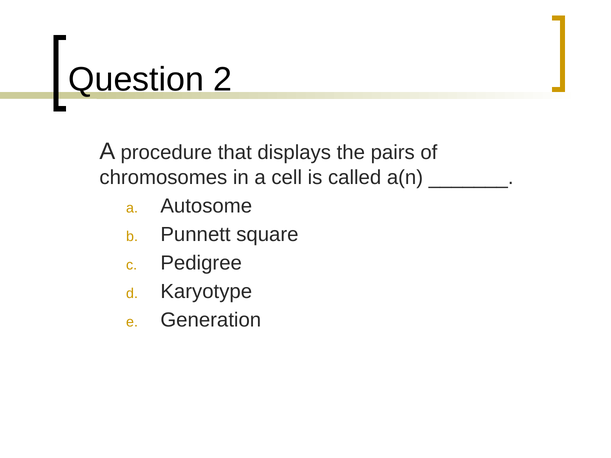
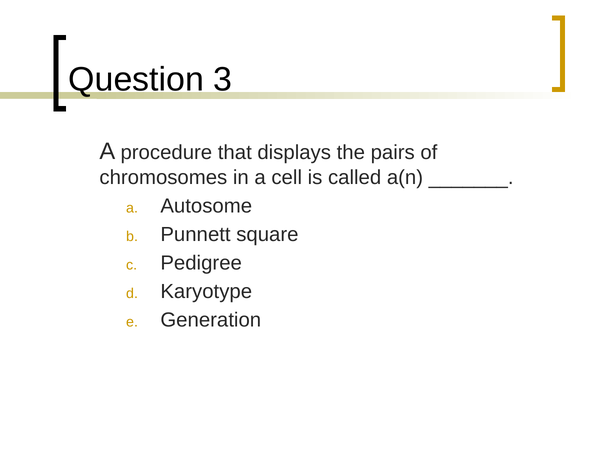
2: 2 -> 3
